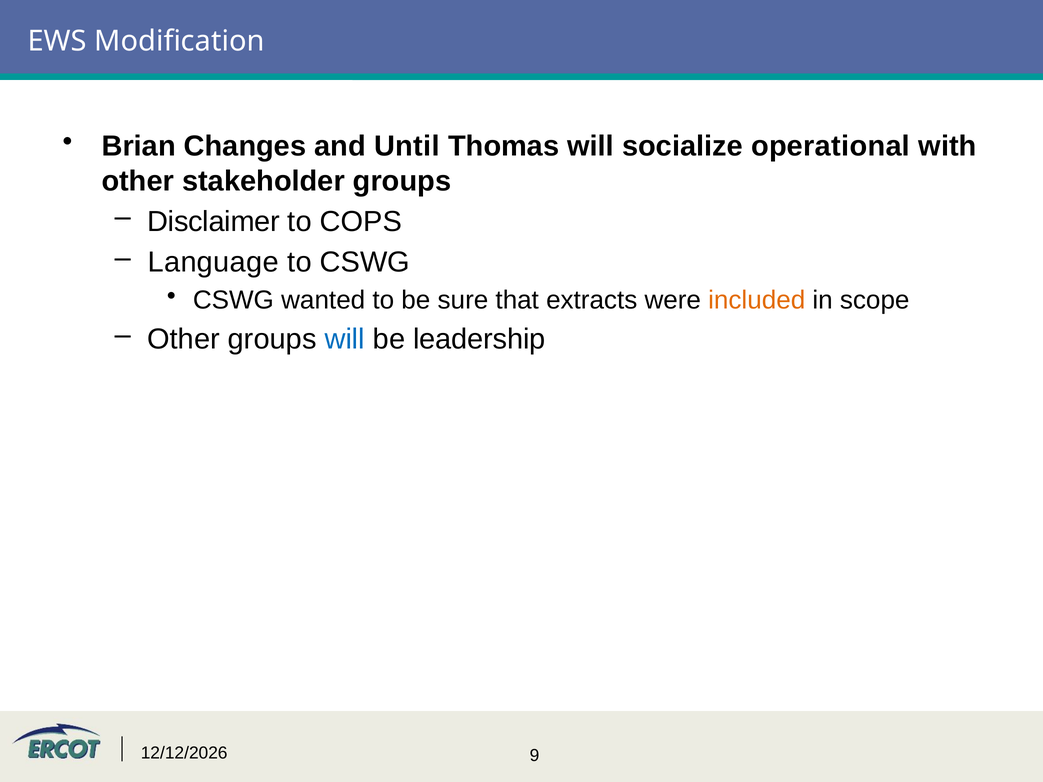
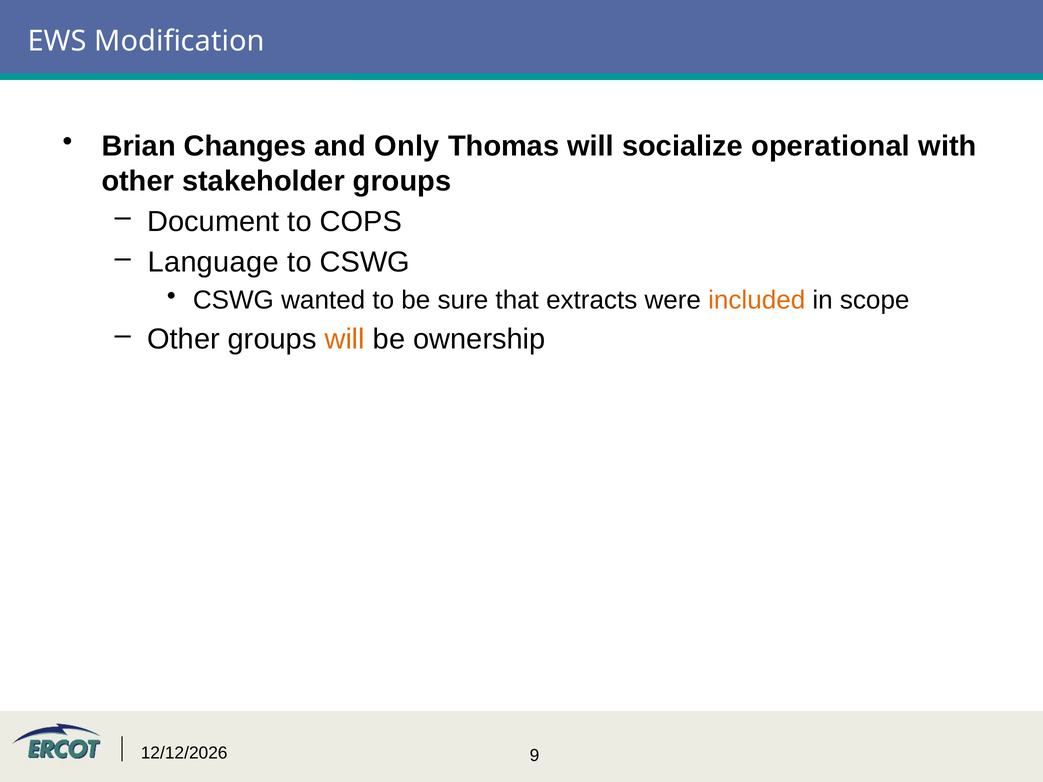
Until: Until -> Only
Disclaimer: Disclaimer -> Document
will at (345, 339) colour: blue -> orange
leadership: leadership -> ownership
